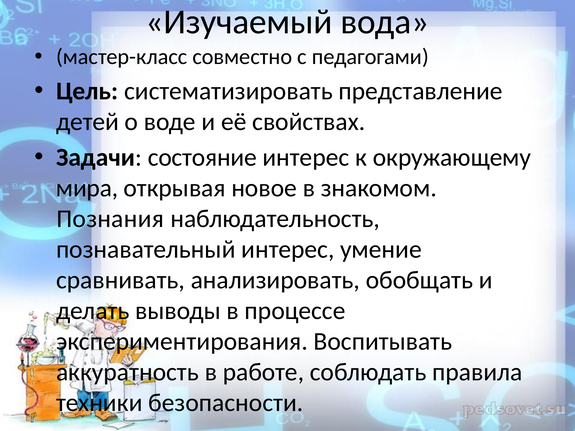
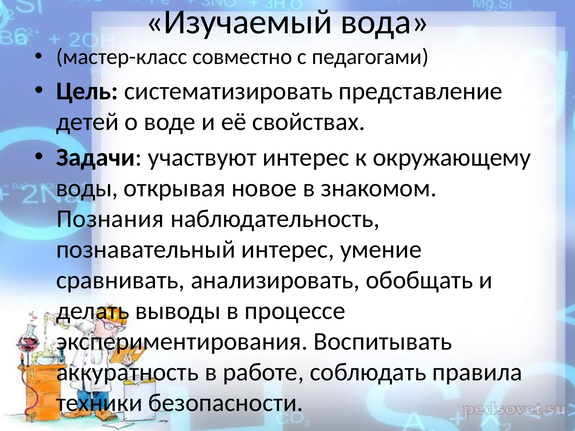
состояние: состояние -> участвуют
мира: мира -> воды
